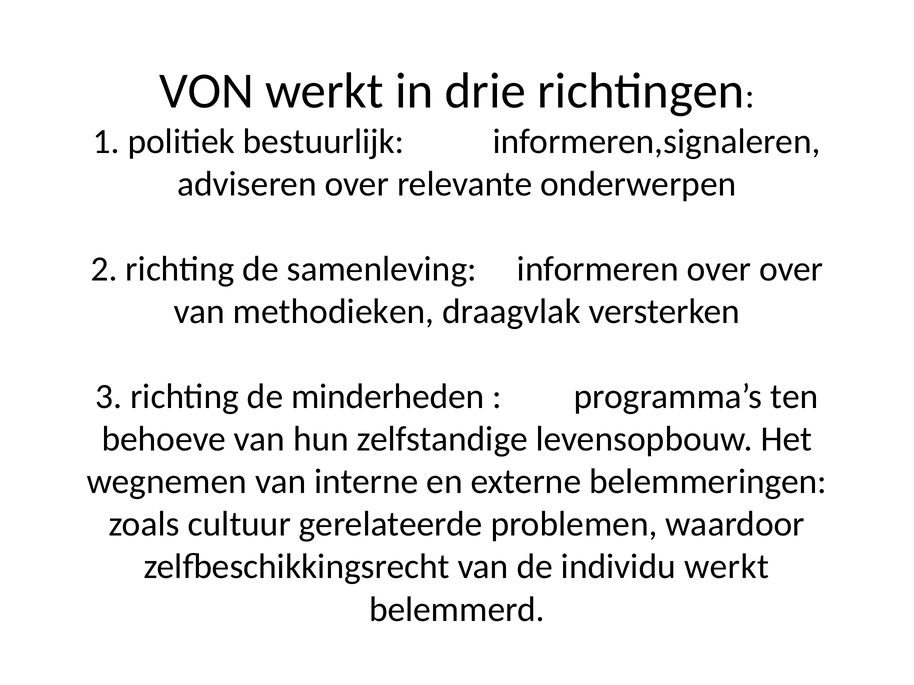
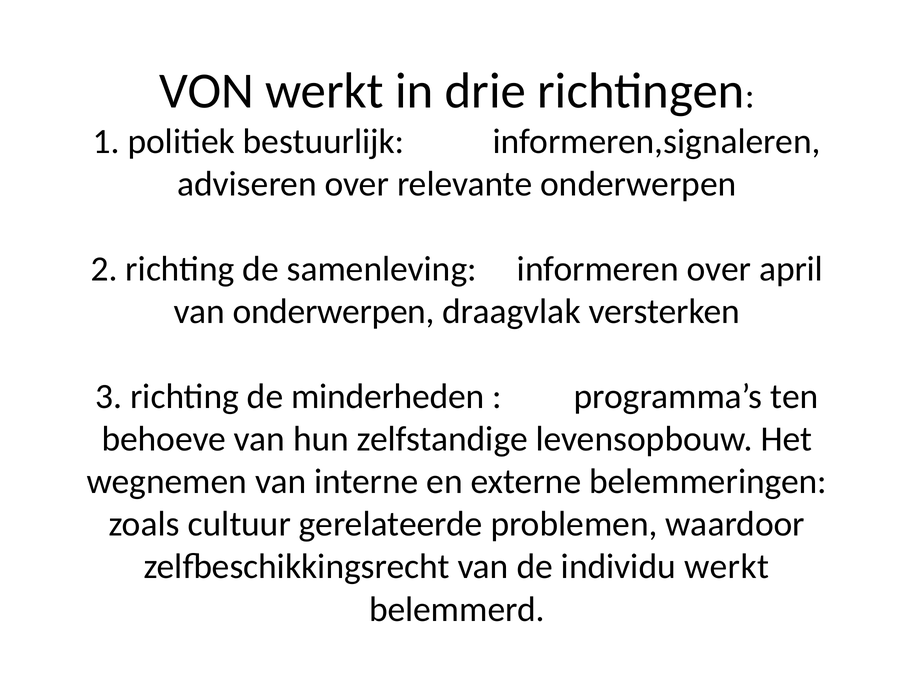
over over: over -> april
van methodieken: methodieken -> onderwerpen
